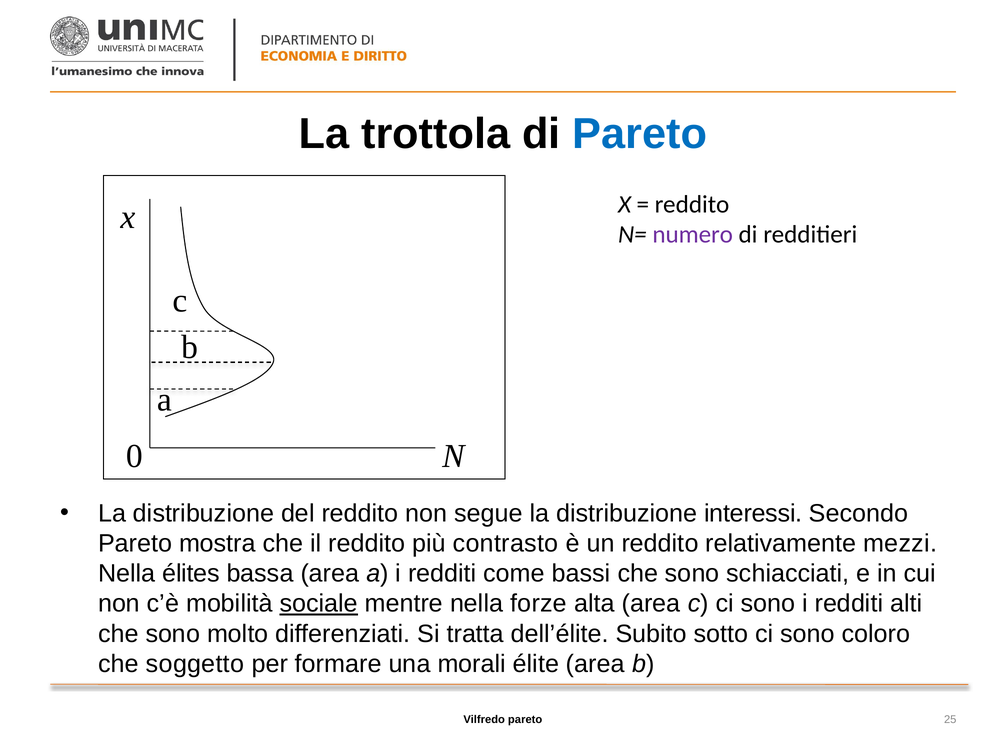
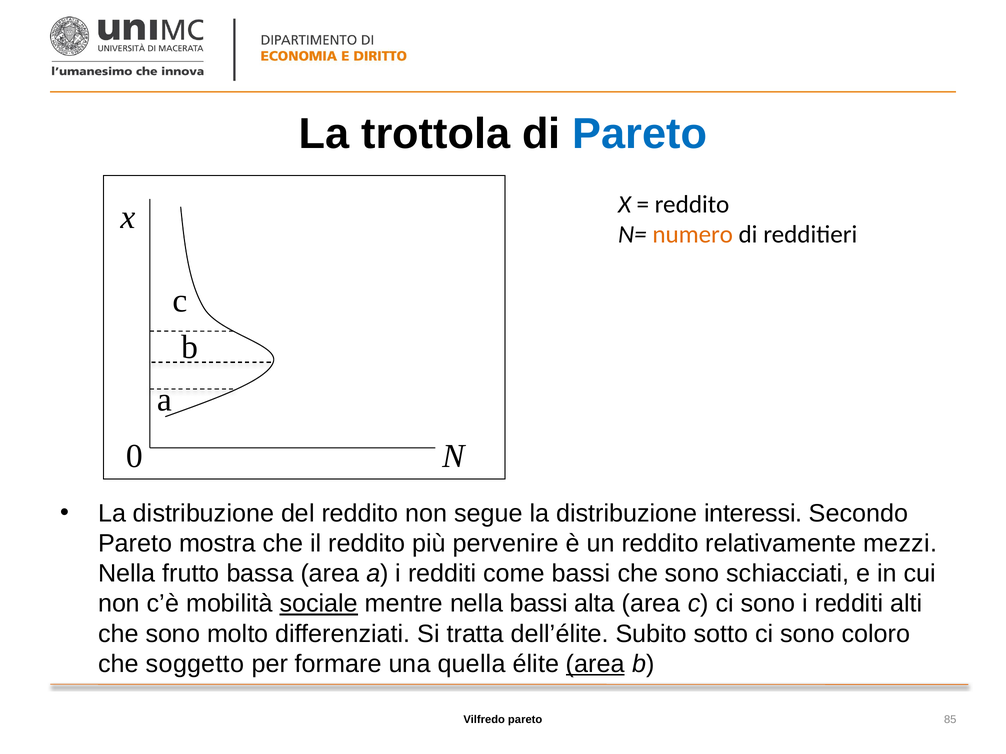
numero colour: purple -> orange
contrasto: contrasto -> pervenire
élites: élites -> frutto
nella forze: forze -> bassi
morali: morali -> quella
area at (595, 664) underline: none -> present
25: 25 -> 85
